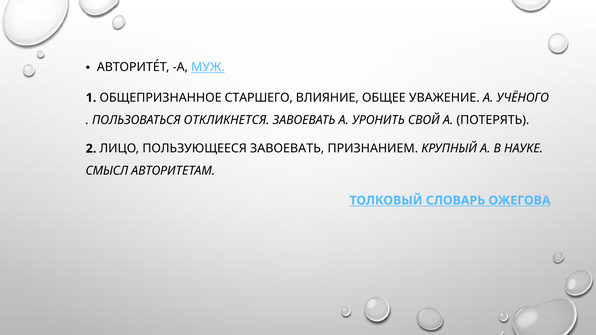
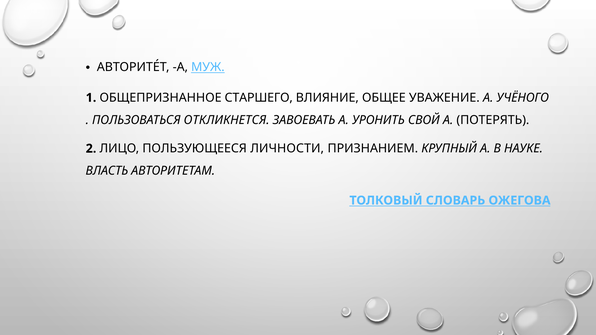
ПОЛЬЗУЮЩЕЕСЯ ЗАВОЕВАТЬ: ЗАВОЕВАТЬ -> ЛИЧНОСТИ
СМЫСЛ: СМЫСЛ -> ВЛАСТЬ
